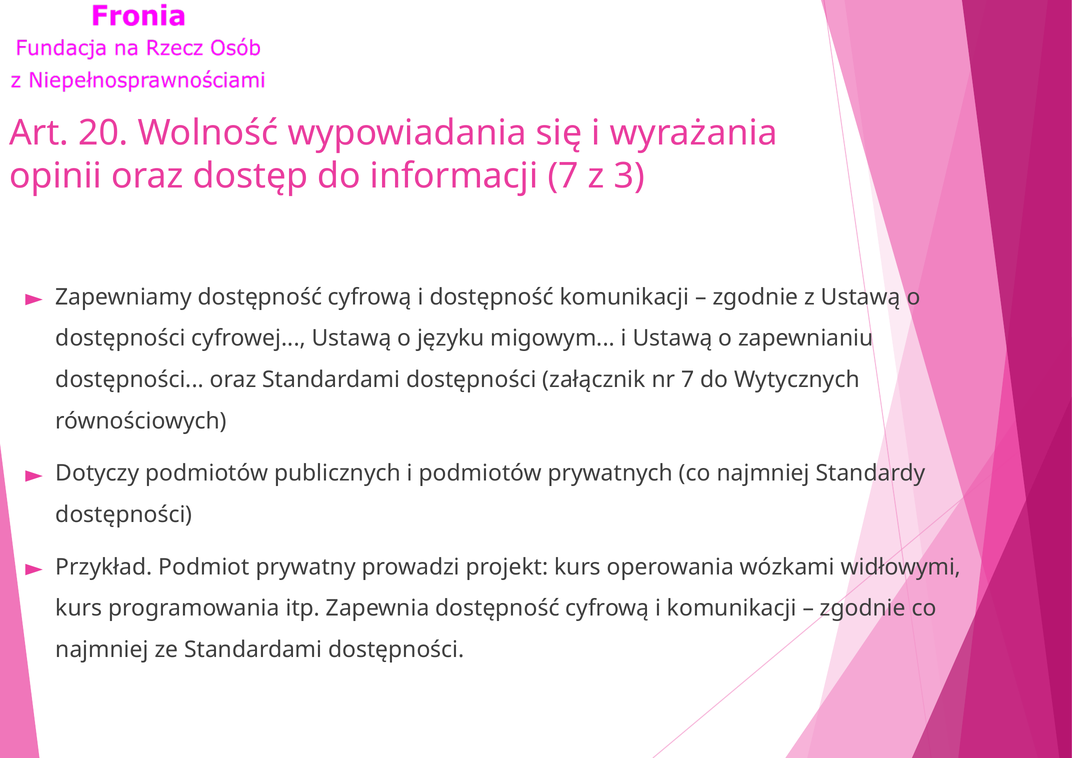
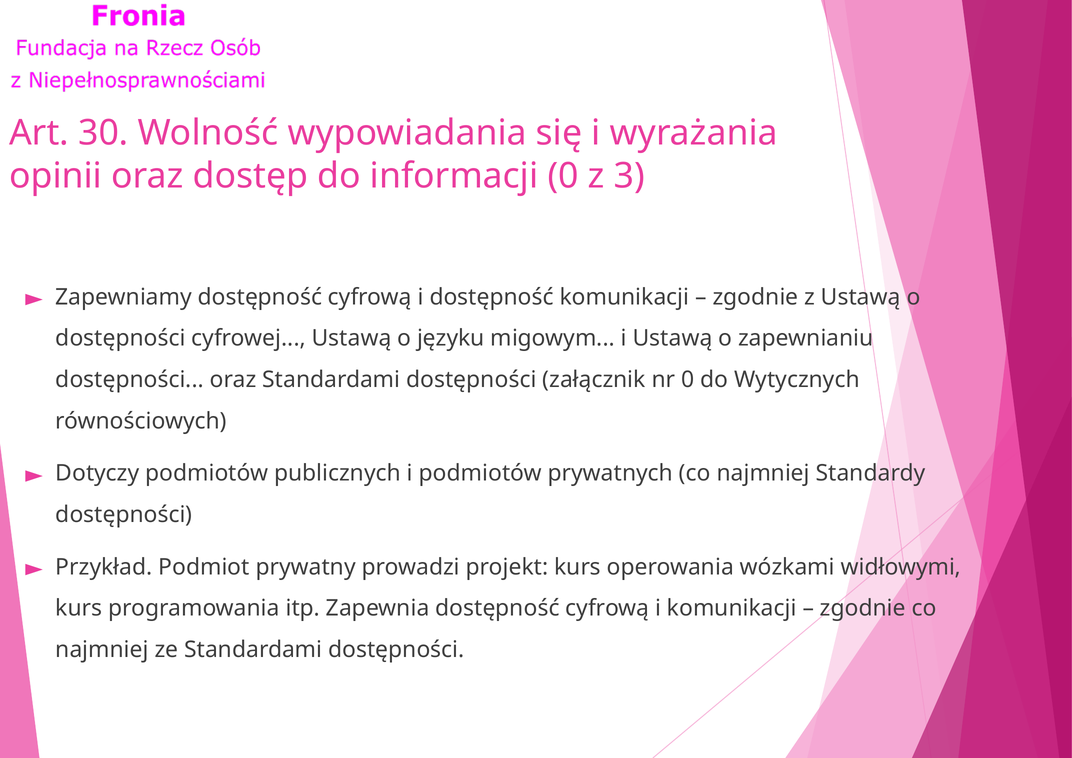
20: 20 -> 30
informacji 7: 7 -> 0
nr 7: 7 -> 0
